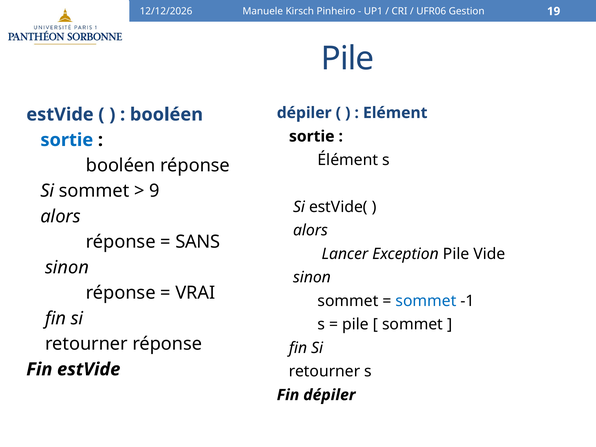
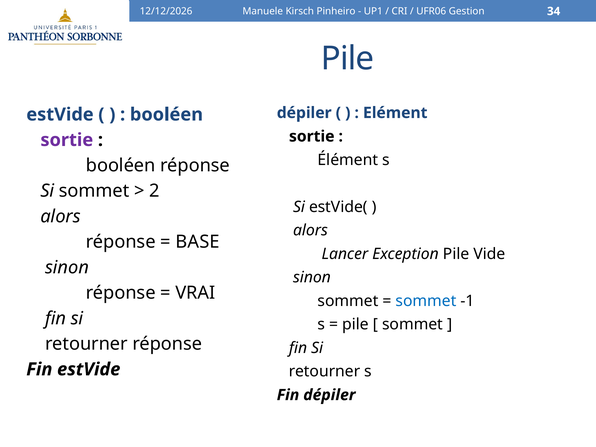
19: 19 -> 34
sortie at (67, 140) colour: blue -> purple
9: 9 -> 2
SANS: SANS -> BASE
